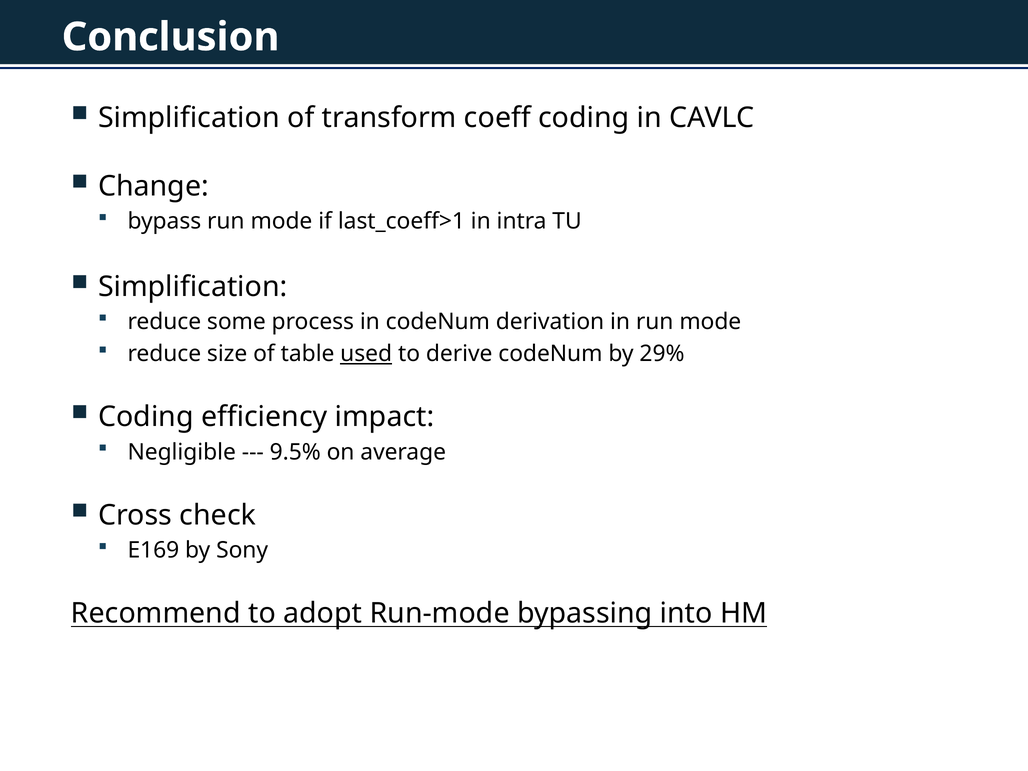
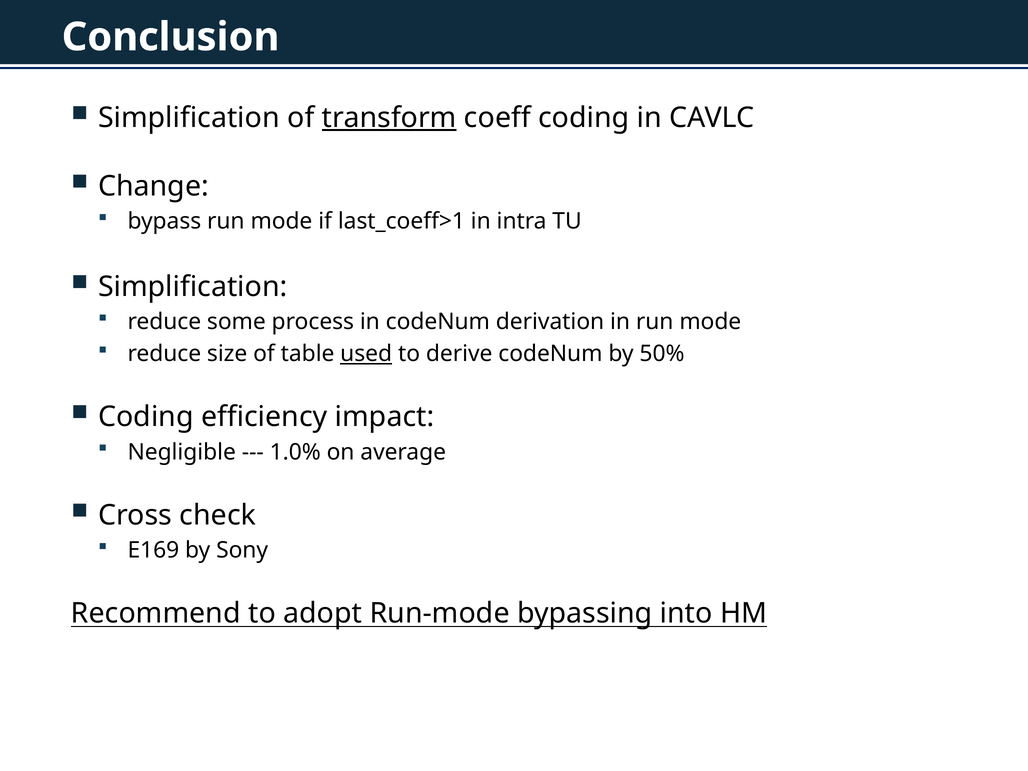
transform underline: none -> present
29%: 29% -> 50%
9.5%: 9.5% -> 1.0%
